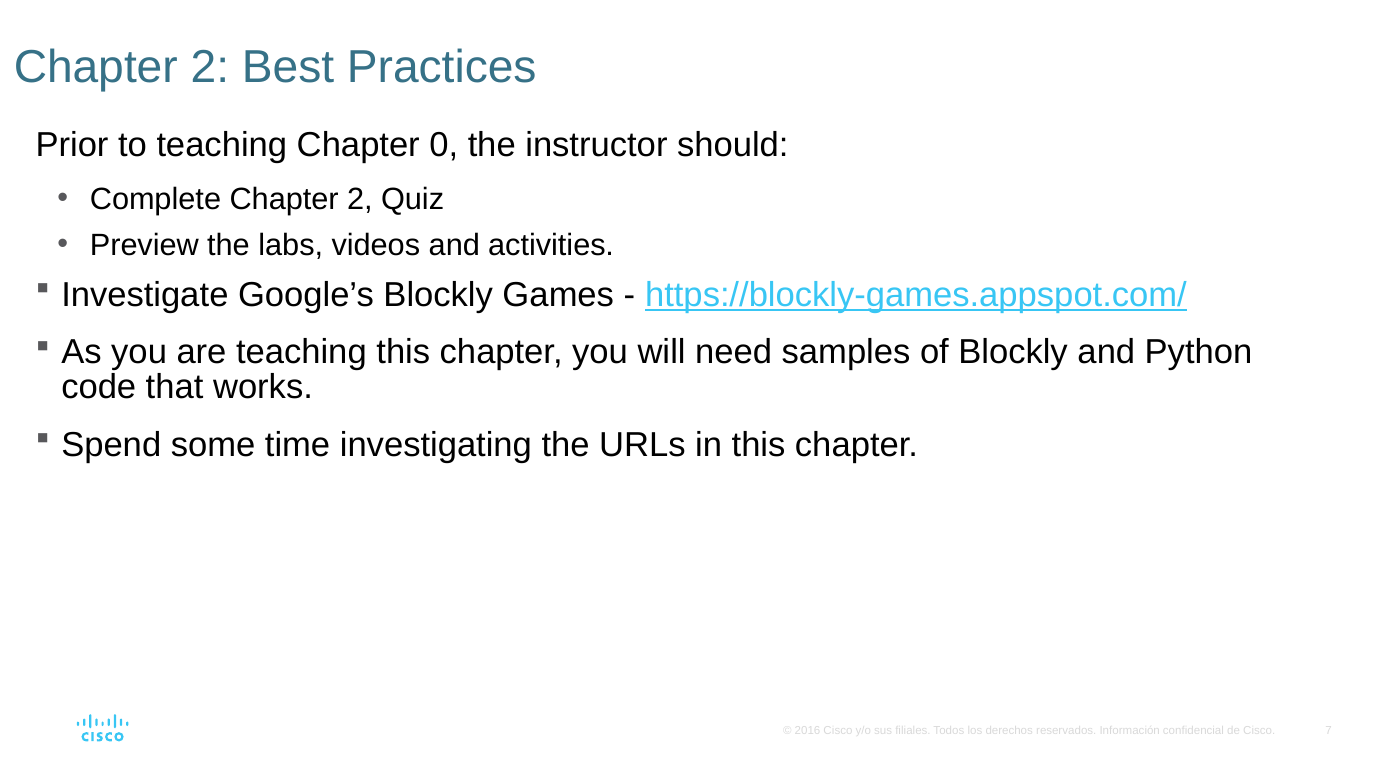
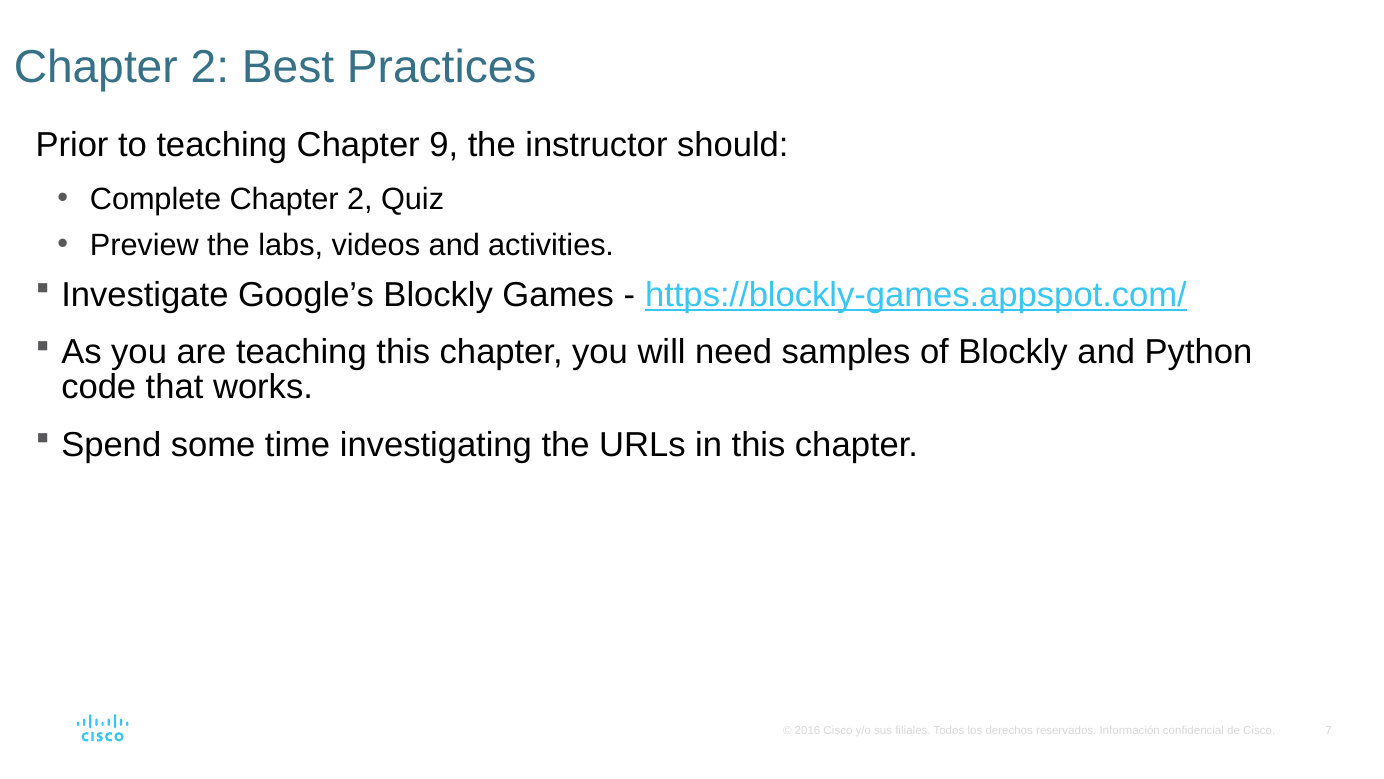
0: 0 -> 9
